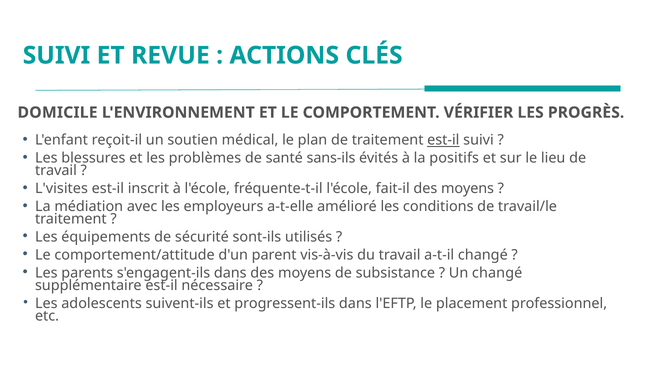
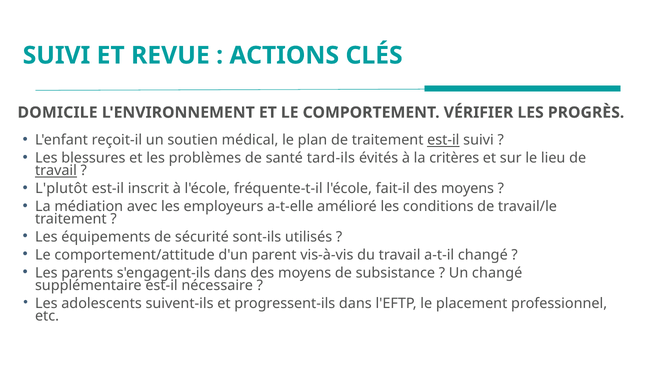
sans-ils: sans-ils -> tard-ils
positifs: positifs -> critères
travail at (56, 171) underline: none -> present
L'visites: L'visites -> L'plutôt
